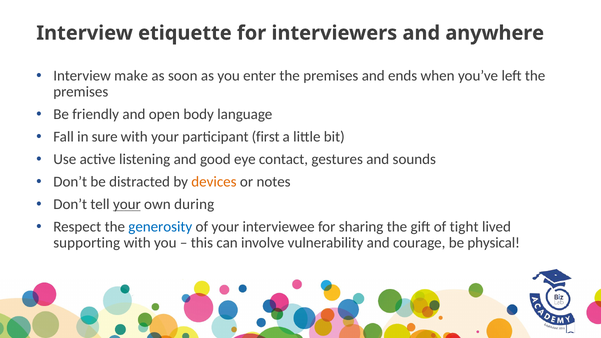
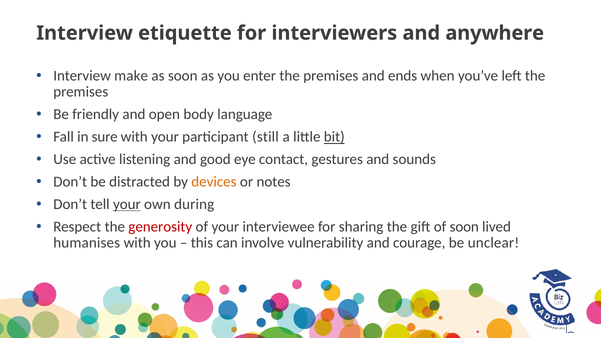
first: first -> still
bit underline: none -> present
generosity colour: blue -> red
of tight: tight -> soon
supporting: supporting -> humanises
physical: physical -> unclear
